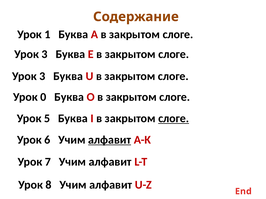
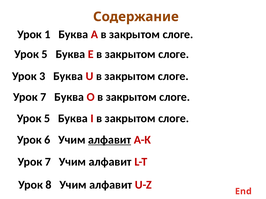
3 at (45, 54): 3 -> 5
0 at (43, 97): 0 -> 7
слоге at (174, 119) underline: present -> none
